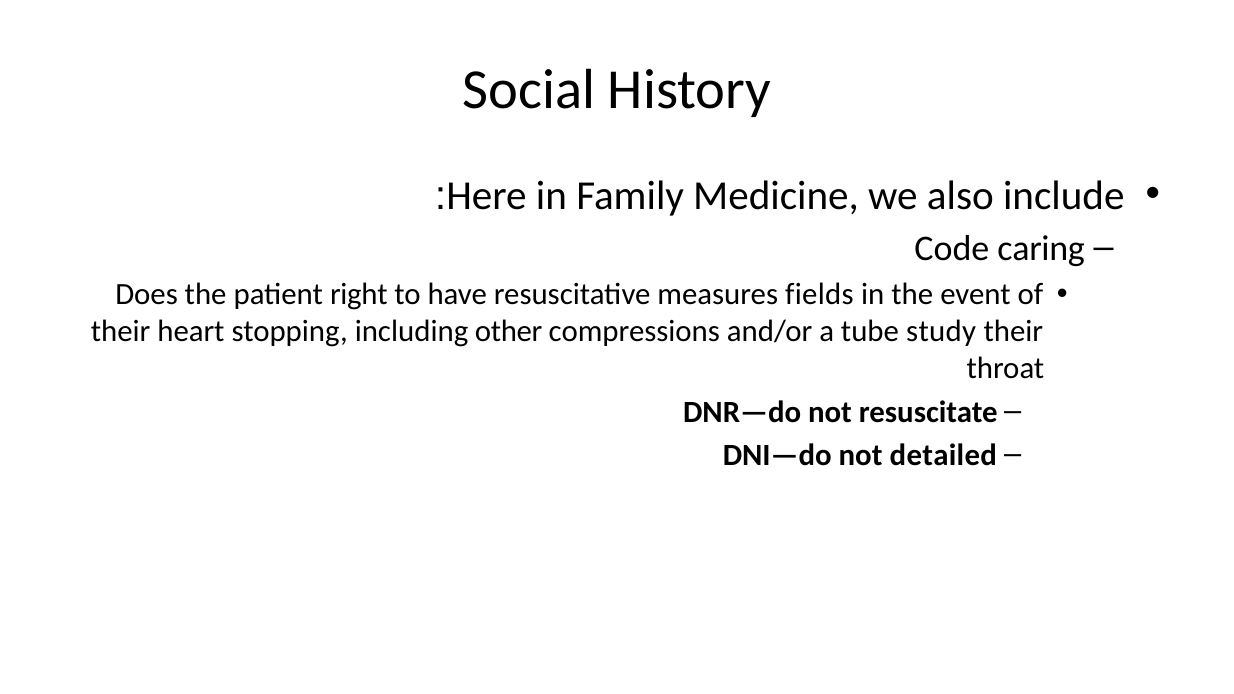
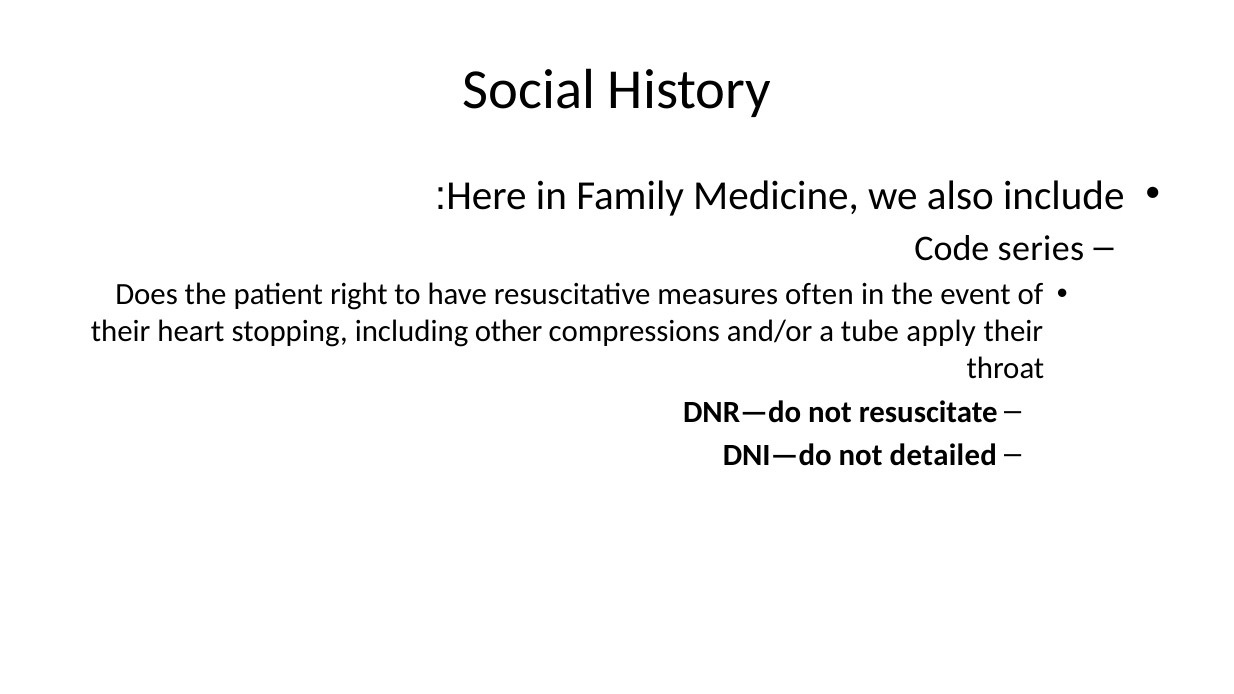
caring: caring -> series
fields: fields -> often
study: study -> apply
